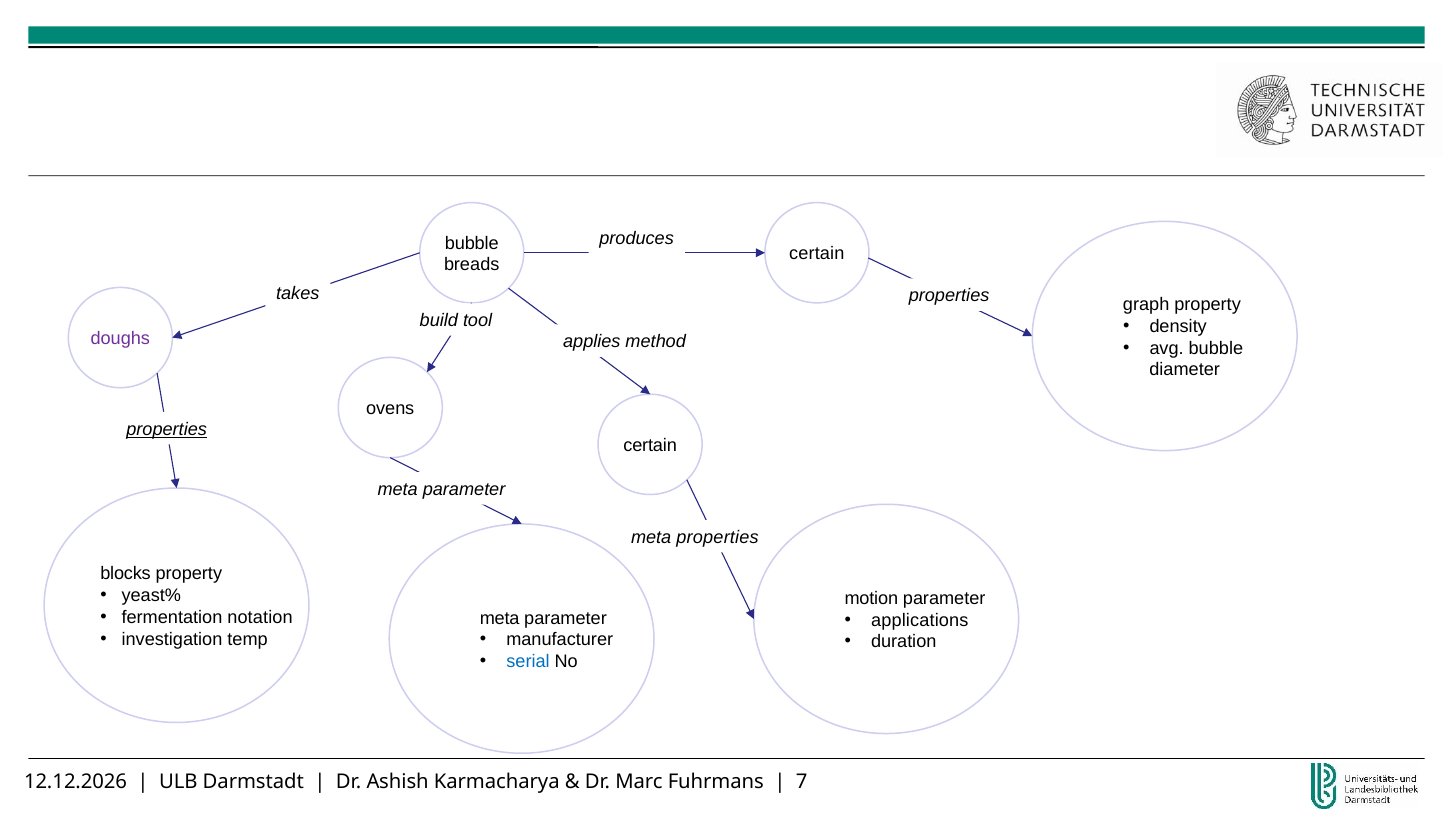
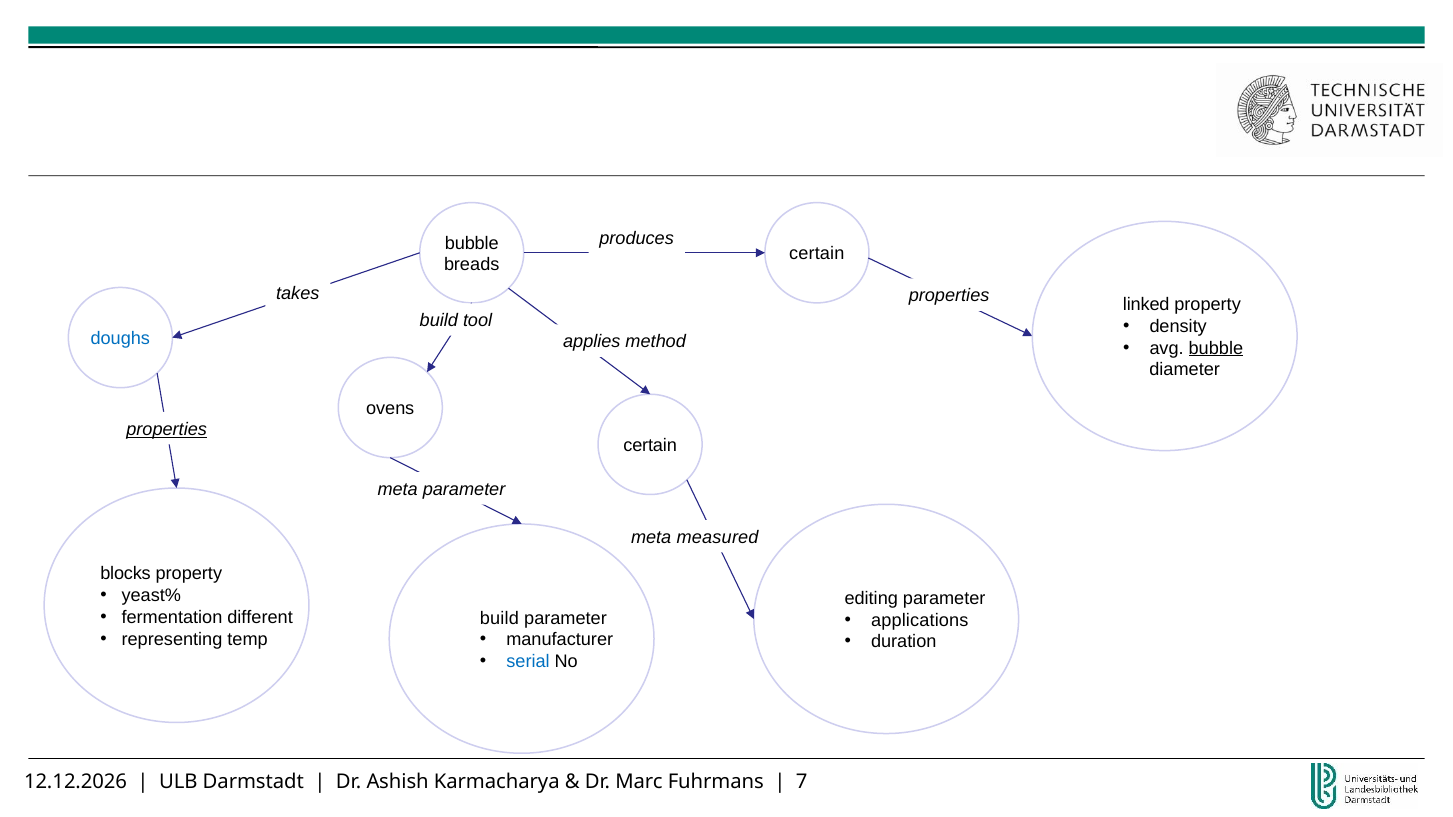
graph: graph -> linked
doughs colour: purple -> blue
bubble at (1216, 348) underline: none -> present
meta properties: properties -> measured
motion: motion -> editing
notation: notation -> different
meta at (500, 618): meta -> build
investigation: investigation -> representing
